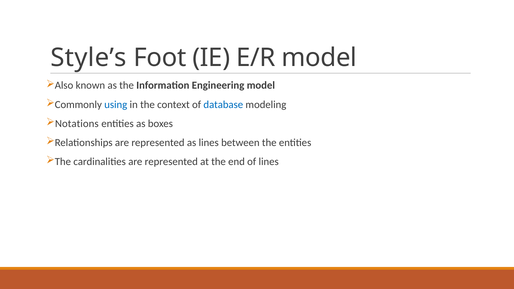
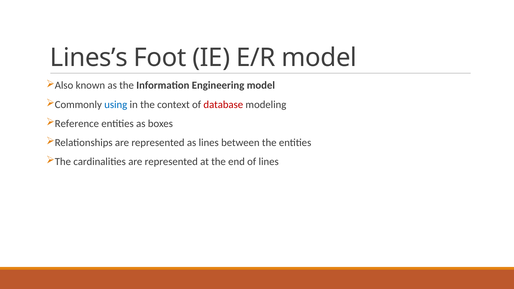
Style’s: Style’s -> Lines’s
database colour: blue -> red
Notations: Notations -> Reference
